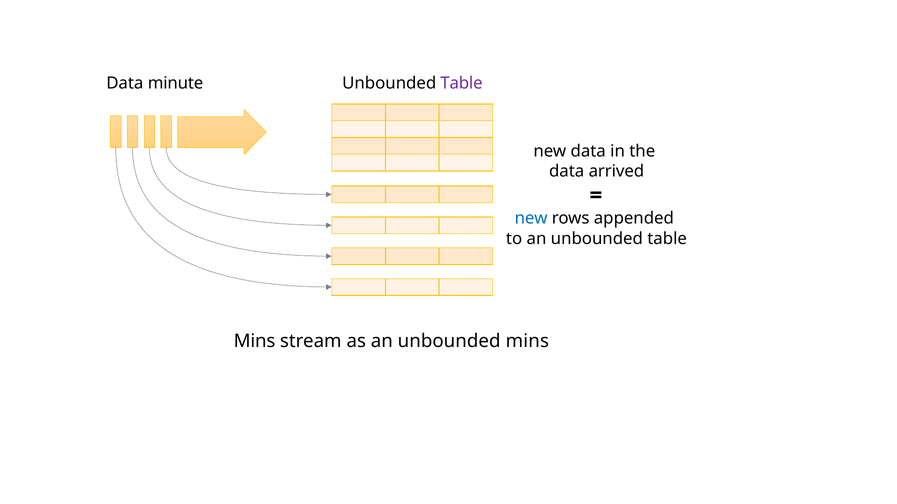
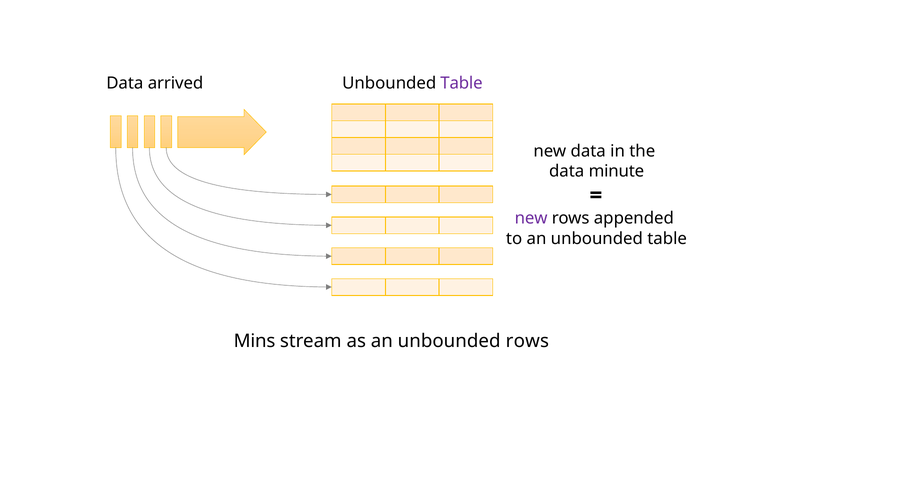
minute: minute -> arrived
arrived: arrived -> minute
new at (531, 219) colour: blue -> purple
unbounded mins: mins -> rows
